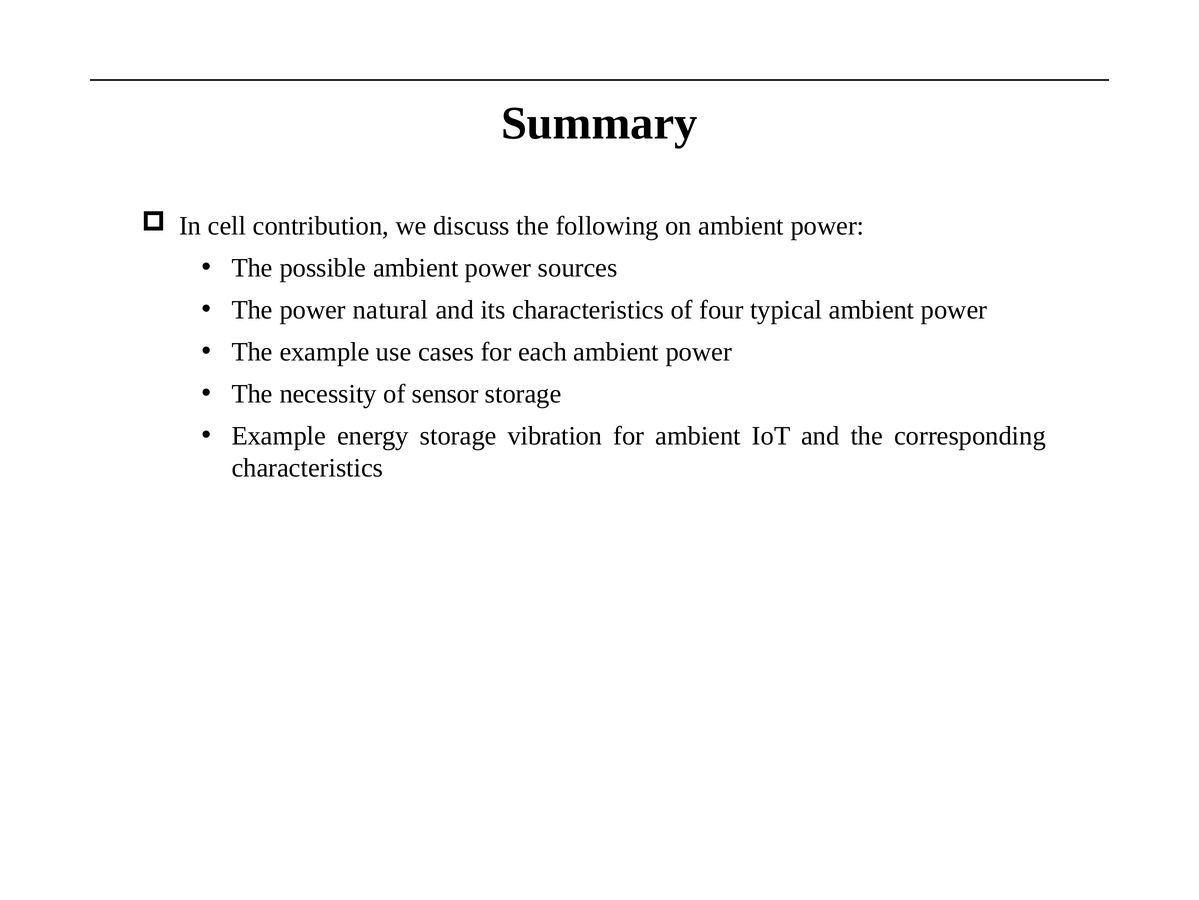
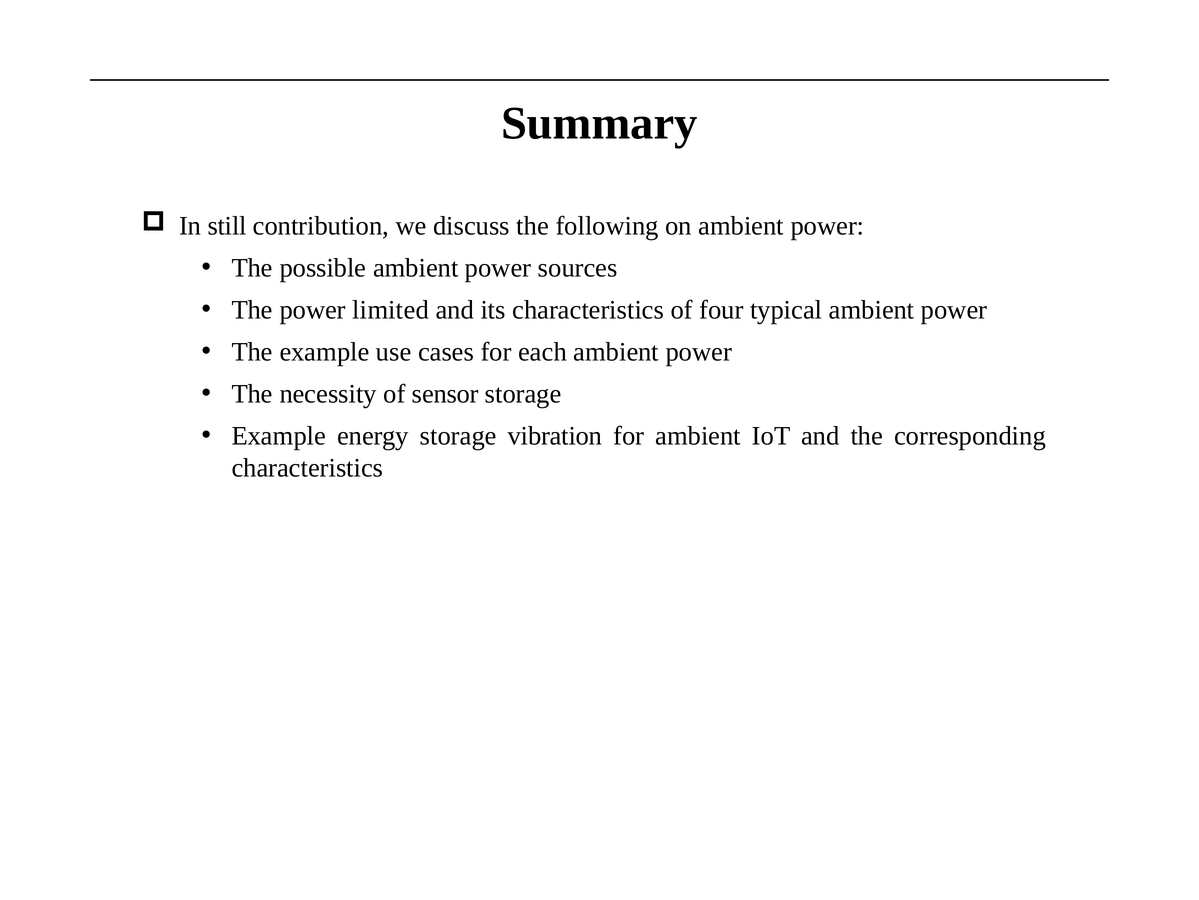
cell: cell -> still
natural: natural -> limited
